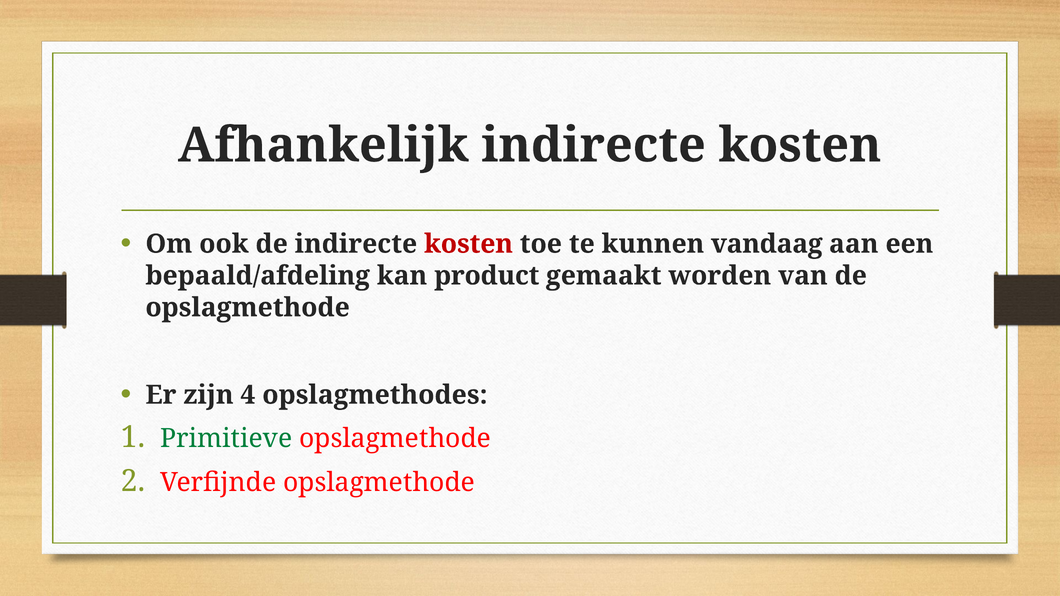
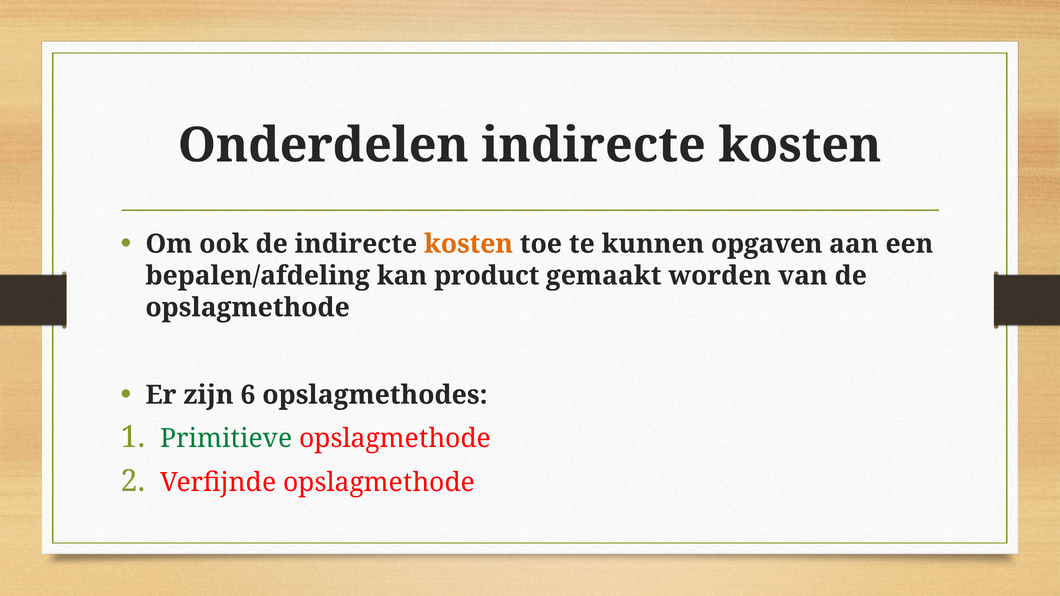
Afhankelijk: Afhankelijk -> Onderdelen
kosten at (469, 244) colour: red -> orange
vandaag: vandaag -> opgaven
bepaald/afdeling: bepaald/afdeling -> bepalen/afdeling
4: 4 -> 6
